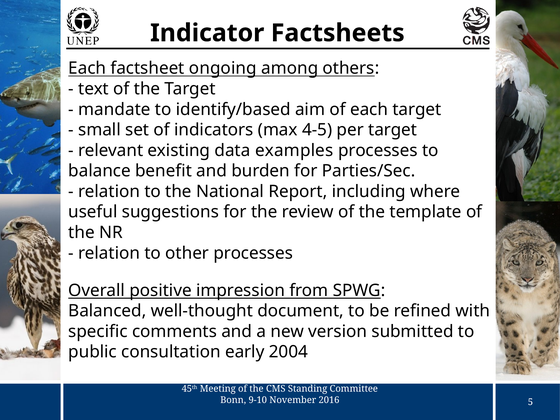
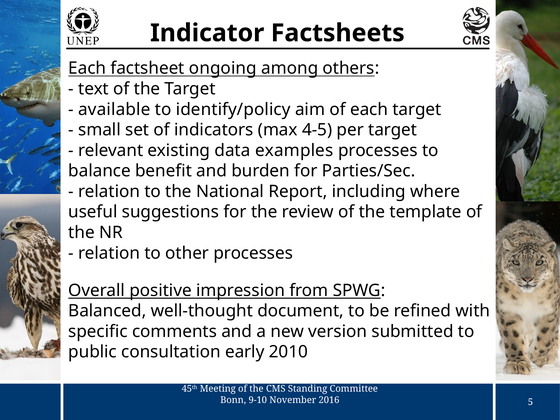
mandate: mandate -> available
identify/based: identify/based -> identify/policy
2004: 2004 -> 2010
